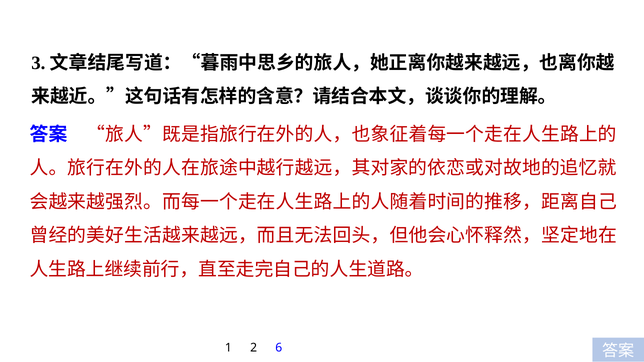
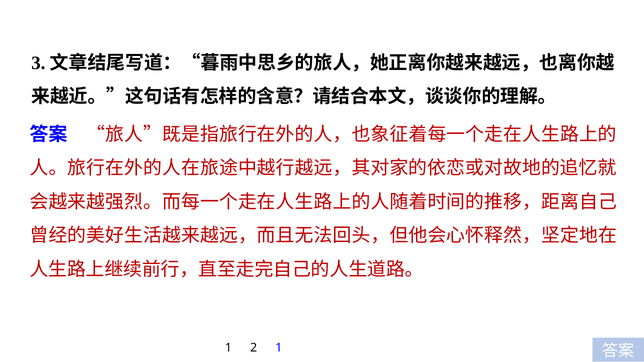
2 6: 6 -> 1
